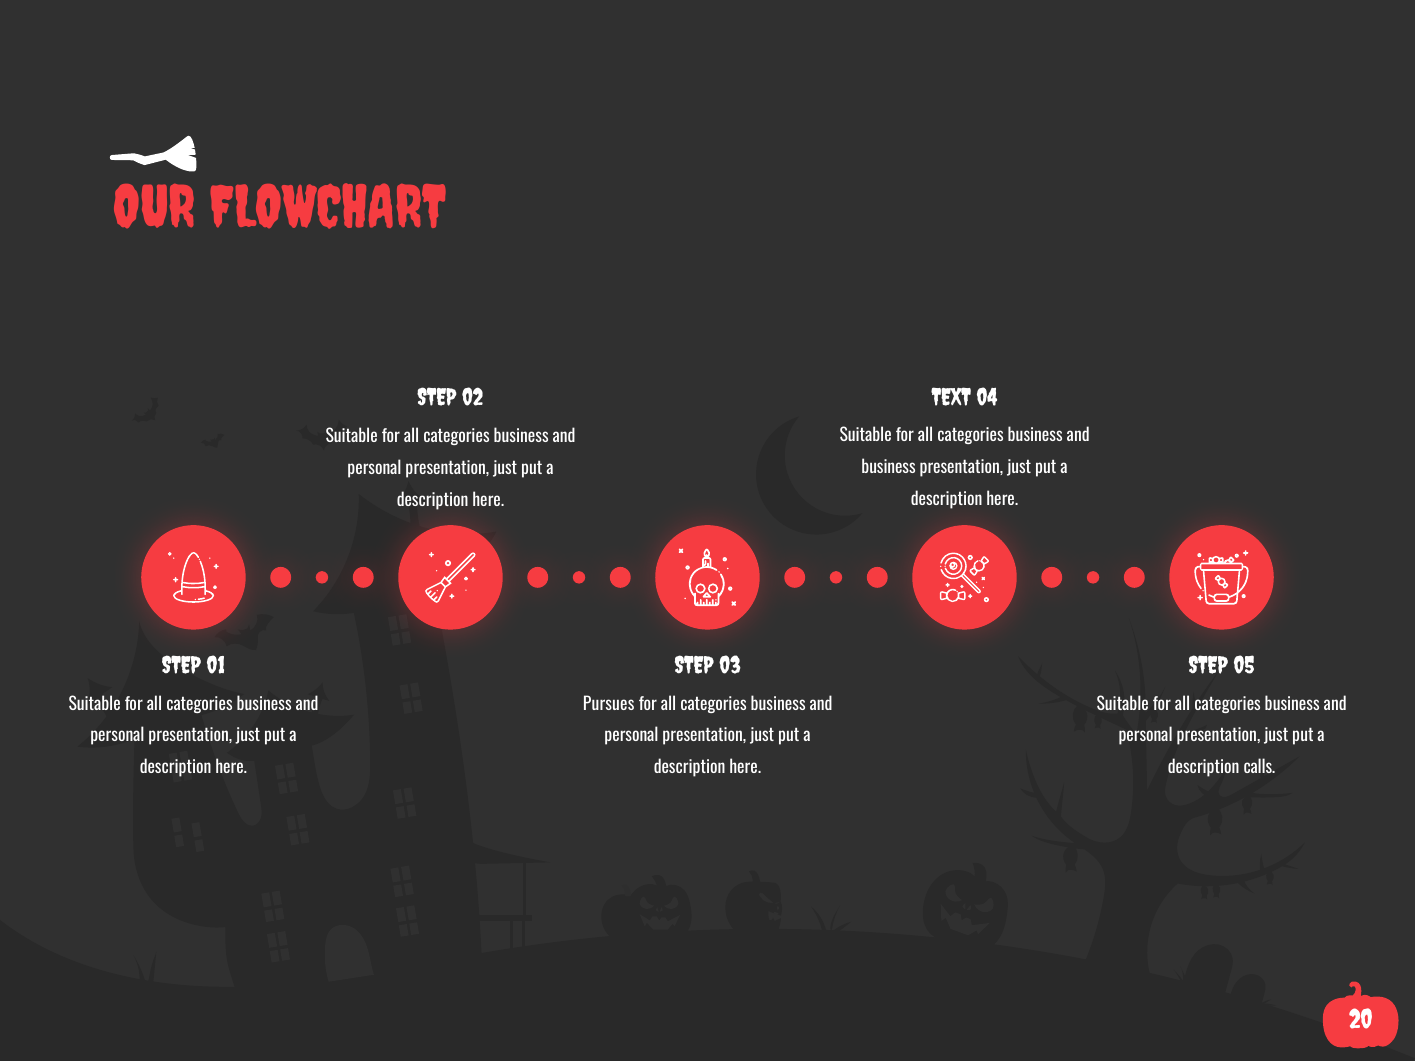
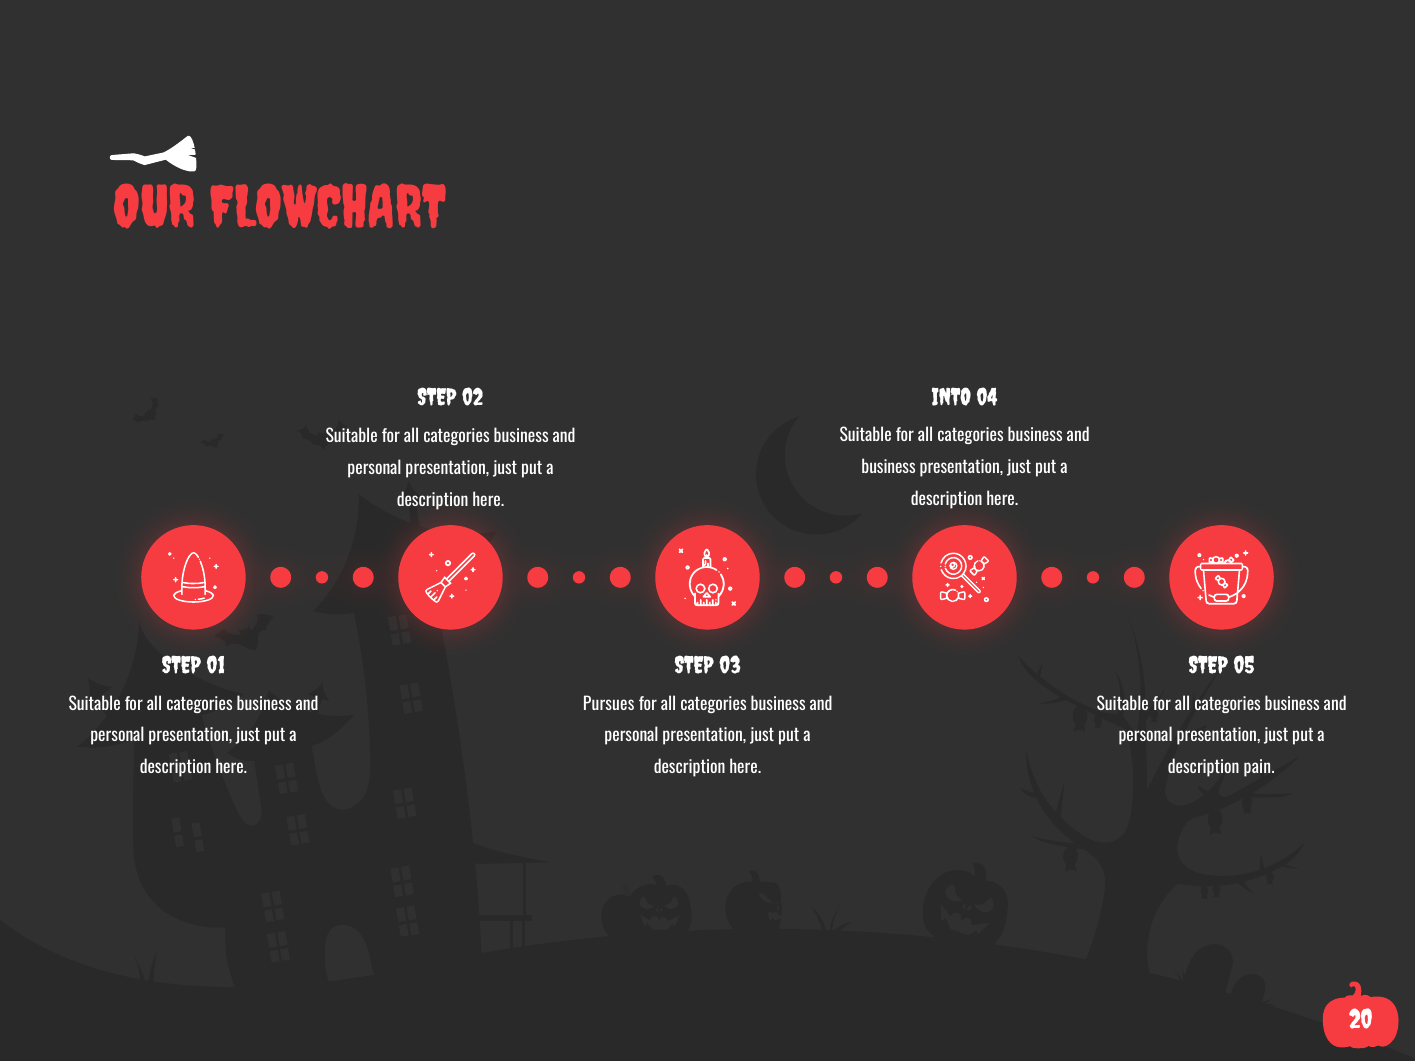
TEXT: TEXT -> INTO
calls: calls -> pain
